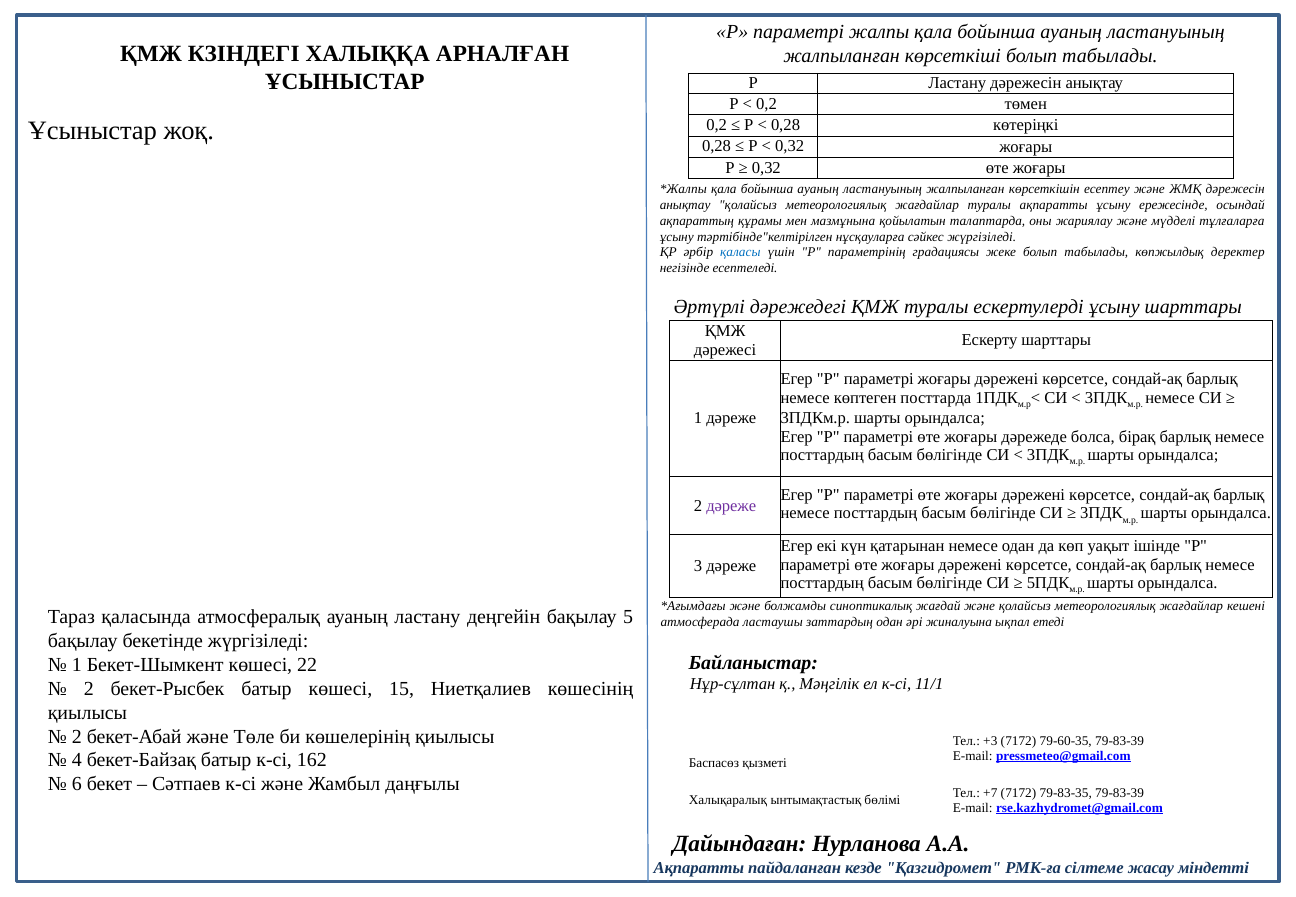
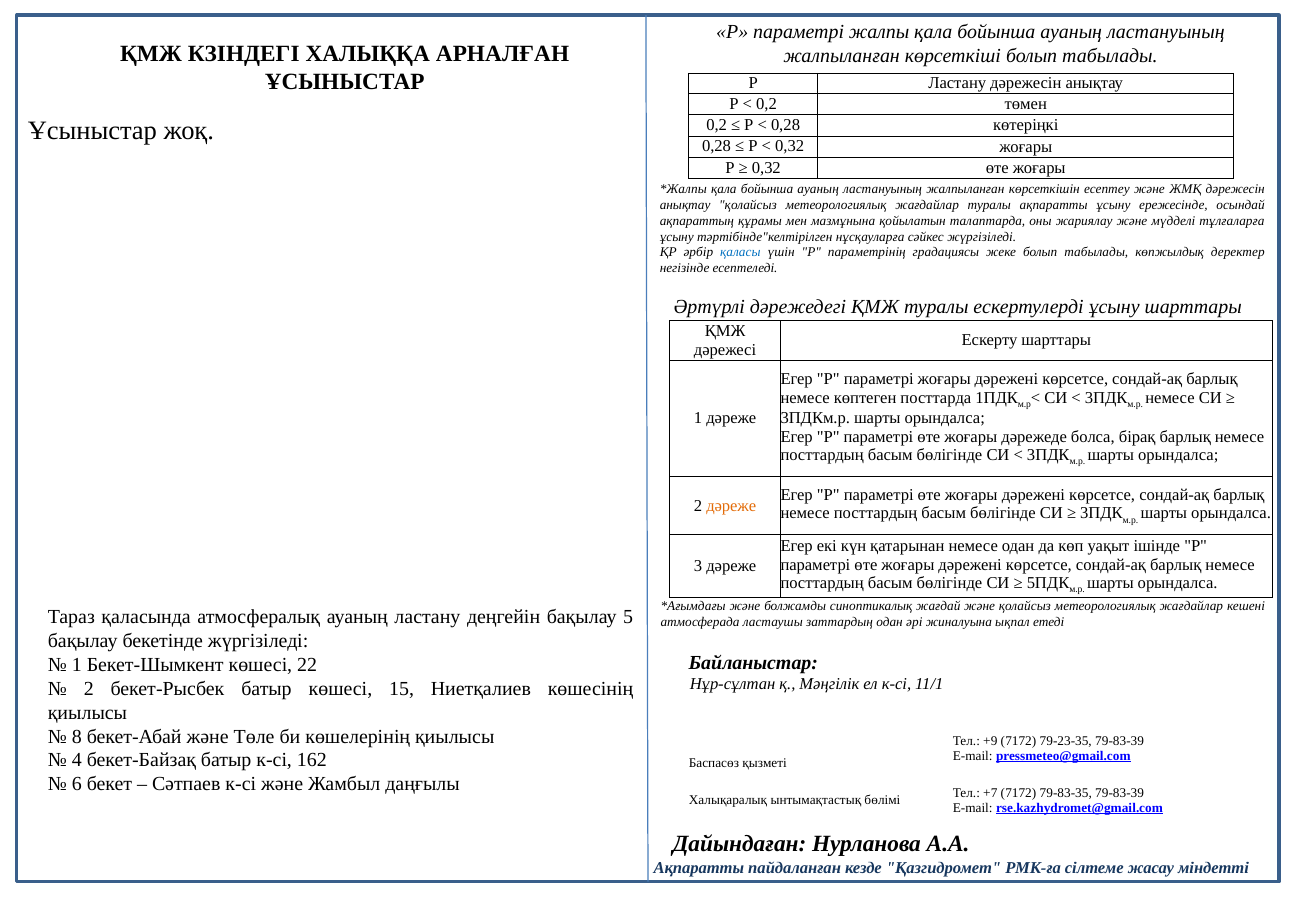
дәреже at (731, 506) colour: purple -> orange
2 at (77, 737): 2 -> 8
+3: +3 -> +9
79-60-35: 79-60-35 -> 79-23-35
